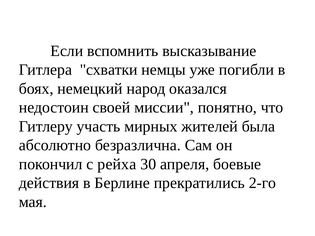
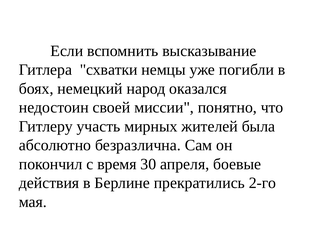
рейха: рейха -> время
